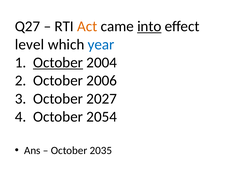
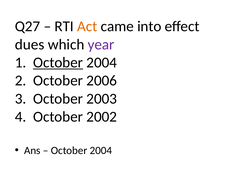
into underline: present -> none
level: level -> dues
year colour: blue -> purple
2027: 2027 -> 2003
2054: 2054 -> 2002
2035 at (101, 151): 2035 -> 2004
